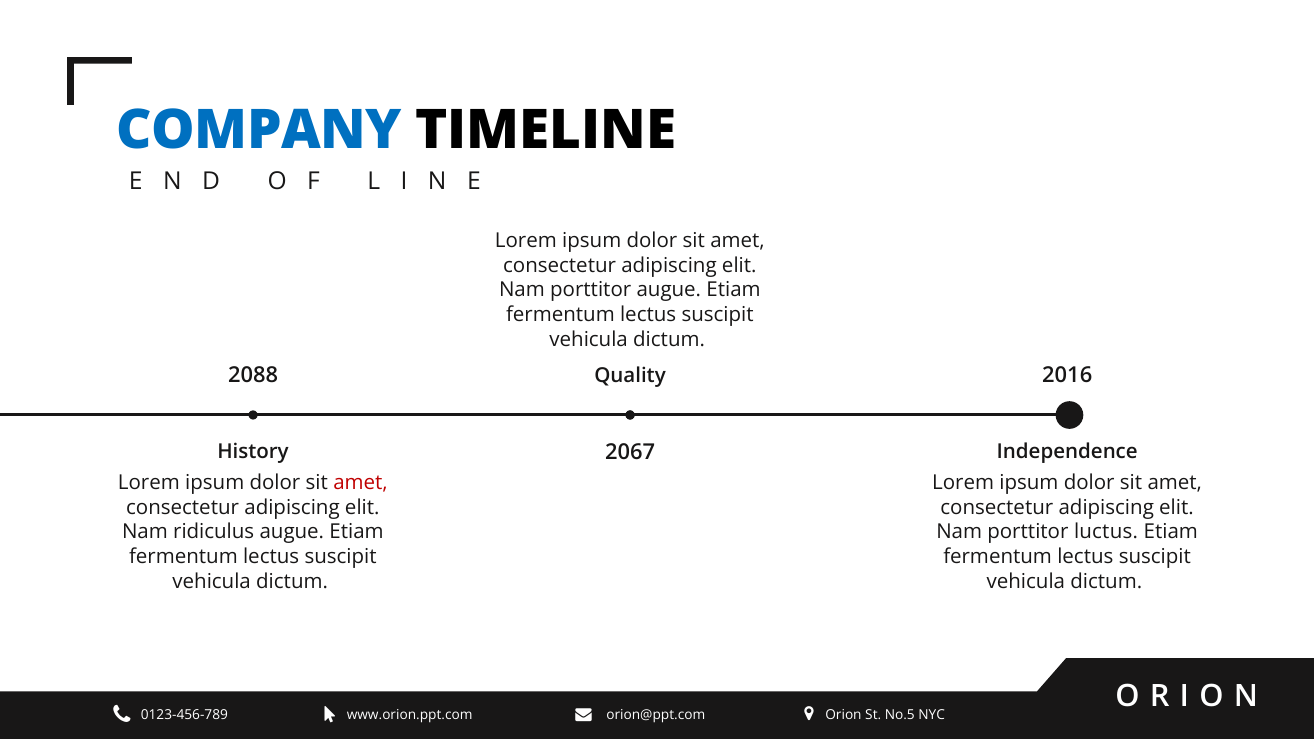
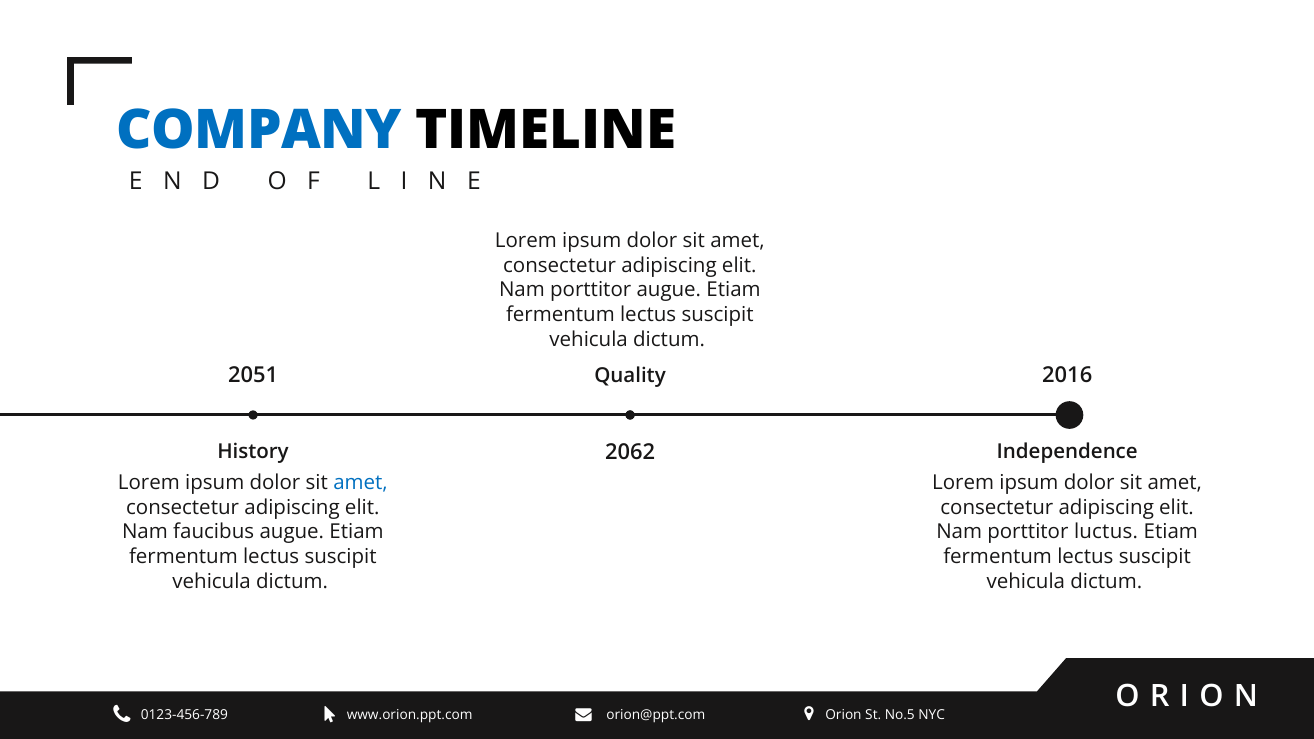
2088: 2088 -> 2051
2067: 2067 -> 2062
amet at (361, 483) colour: red -> blue
ridiculus: ridiculus -> faucibus
